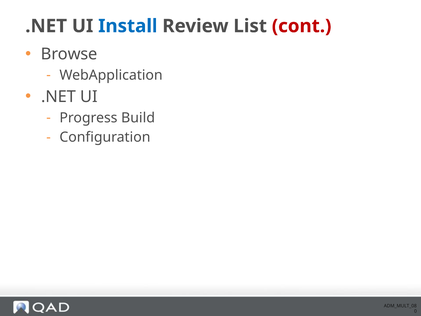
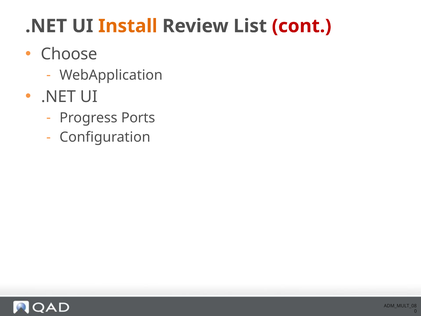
Install colour: blue -> orange
Browse: Browse -> Choose
Build: Build -> Ports
